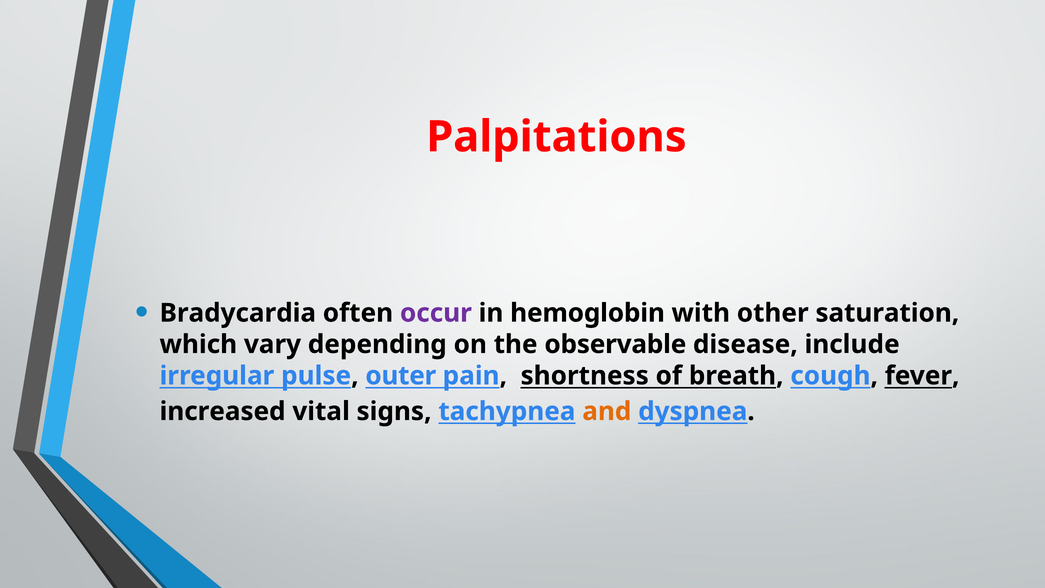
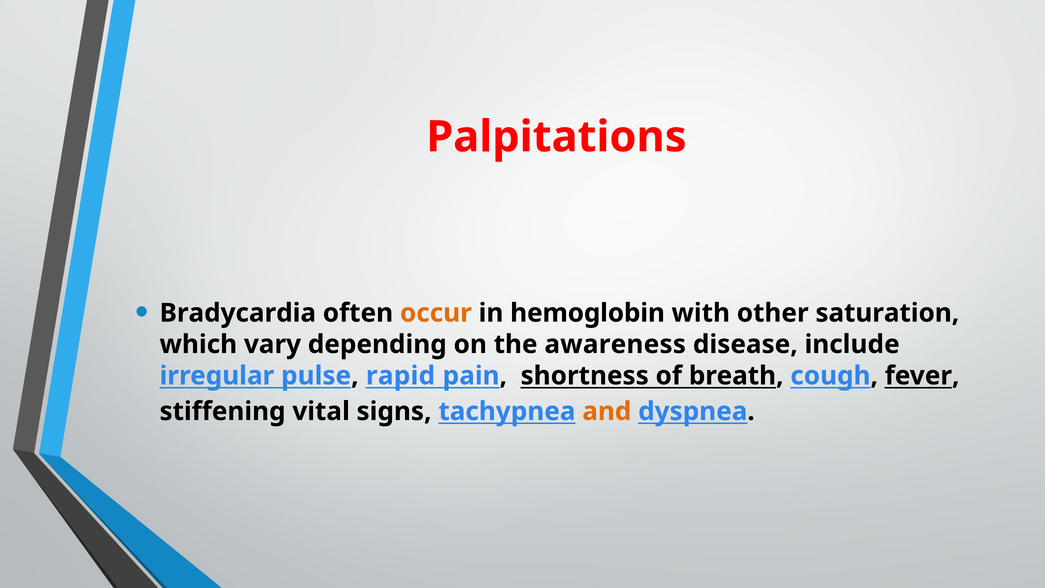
occur colour: purple -> orange
observable: observable -> awareness
outer: outer -> rapid
increased: increased -> stiffening
